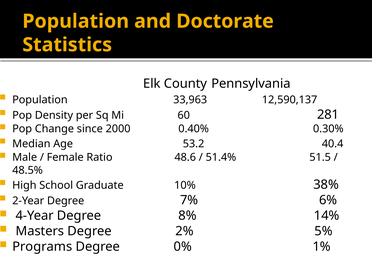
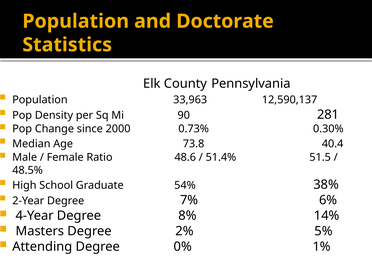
60: 60 -> 90
0.40%: 0.40% -> 0.73%
53.2: 53.2 -> 73.8
10%: 10% -> 54%
Programs: Programs -> Attending
